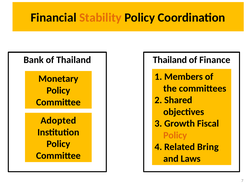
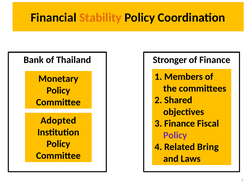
Thailand at (170, 60): Thailand -> Stronger
3 Growth: Growth -> Finance
Policy at (175, 135) colour: orange -> purple
